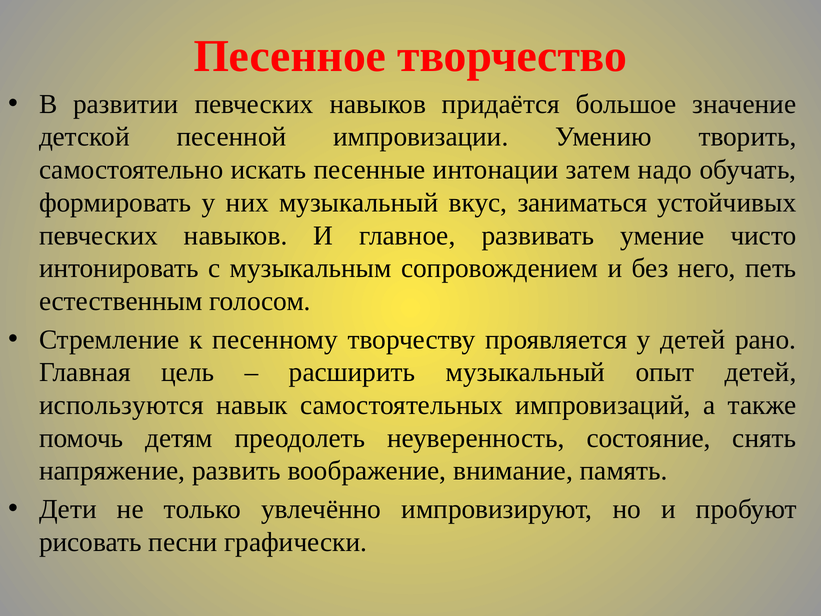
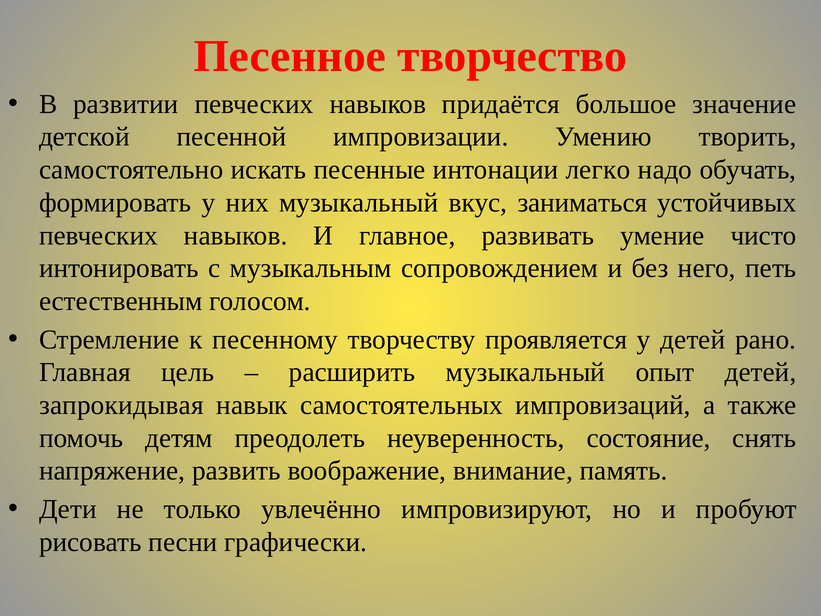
затем: затем -> легко
используются: используются -> запрокидывая
